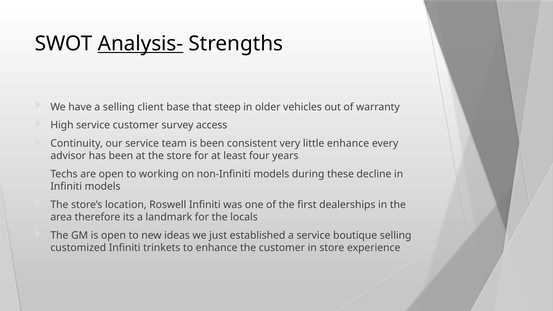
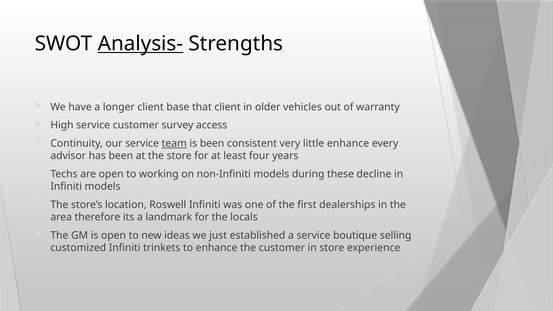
a selling: selling -> longer
that steep: steep -> client
team underline: none -> present
